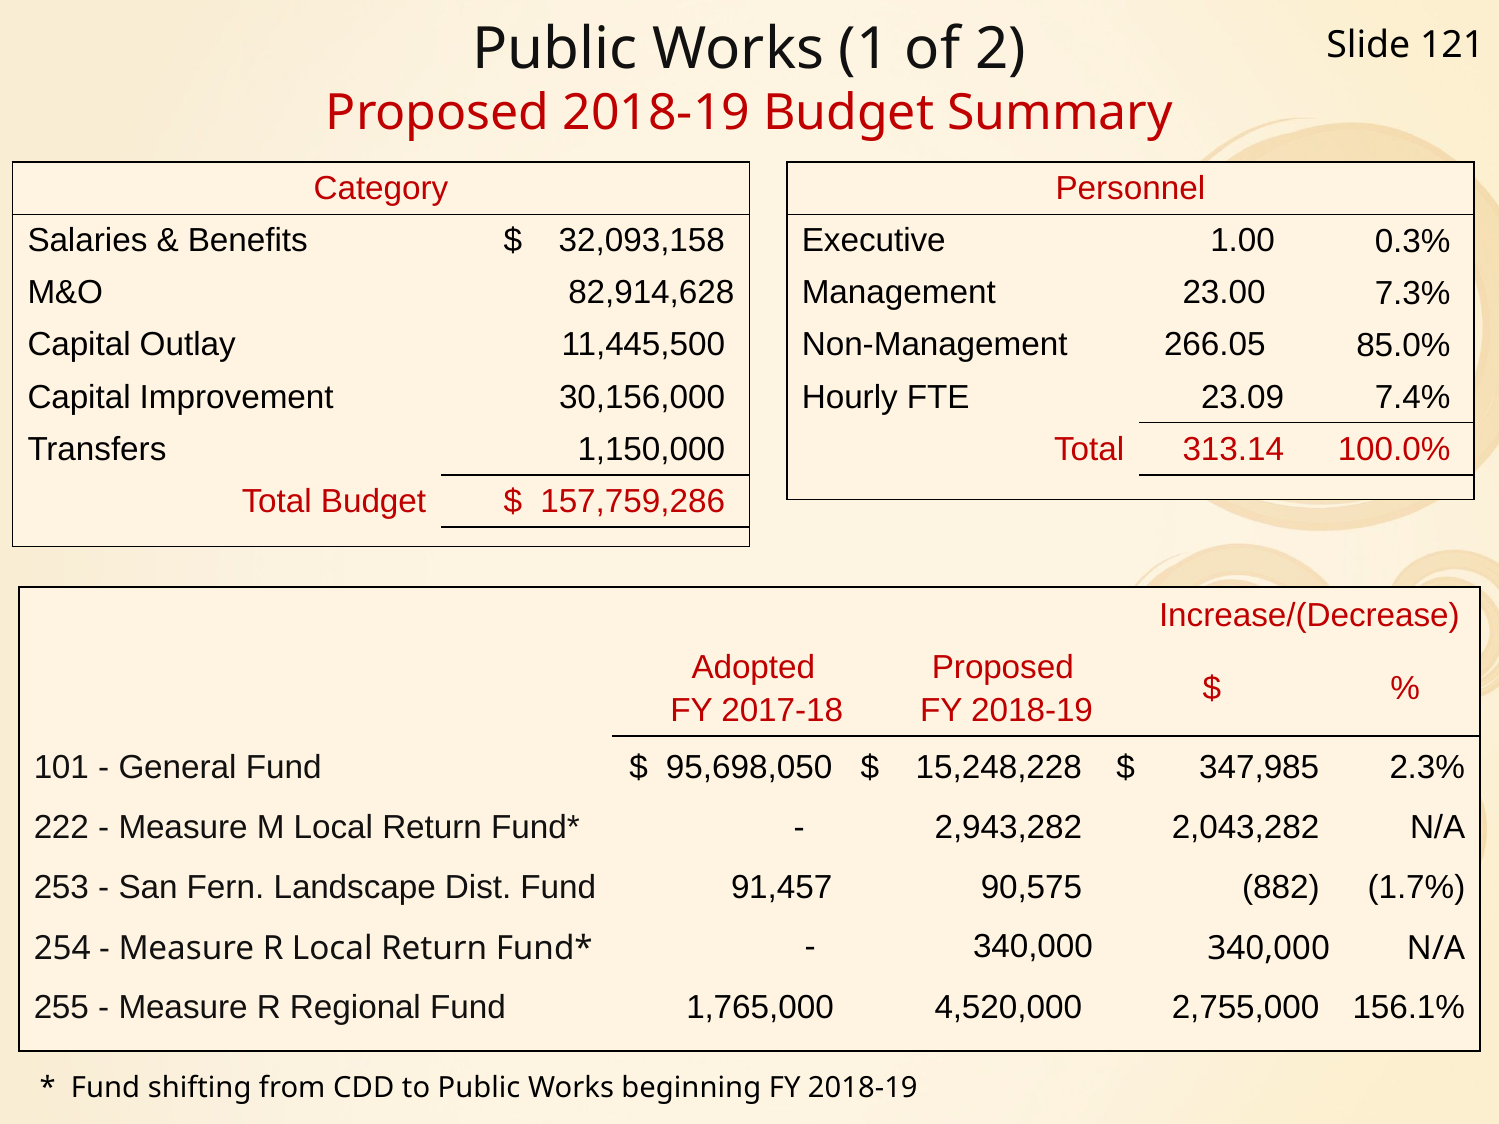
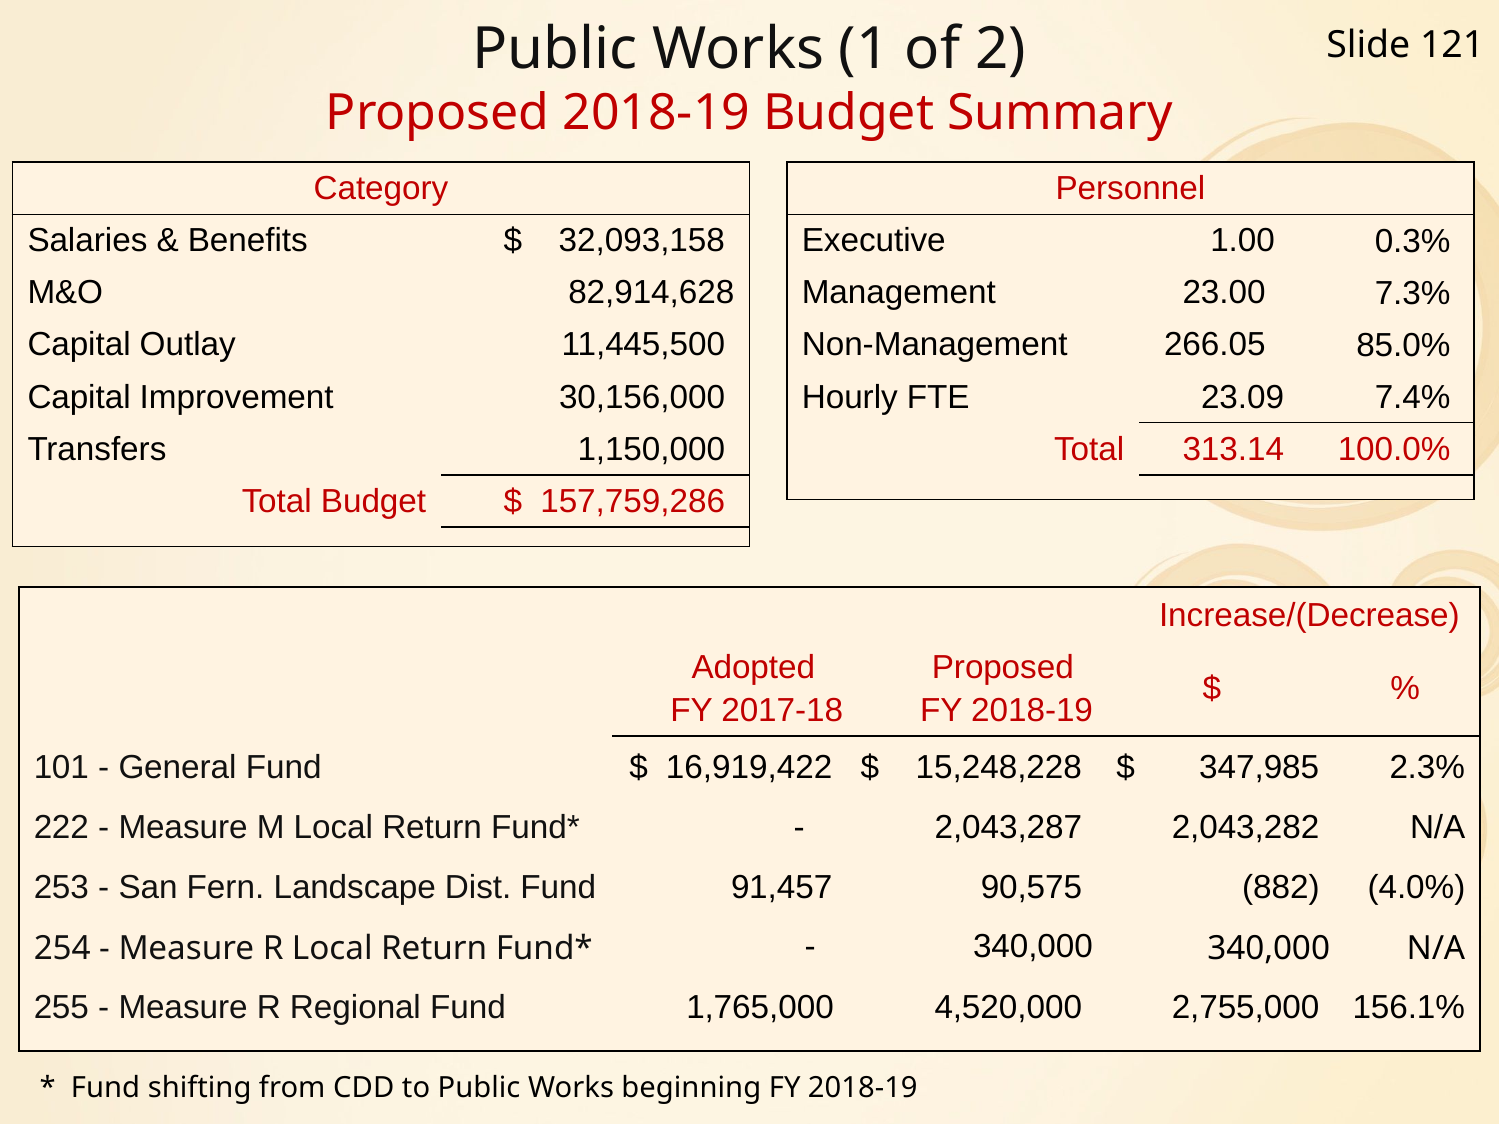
95,698,050: 95,698,050 -> 16,919,422
2,943,282: 2,943,282 -> 2,043,287
1.7%: 1.7% -> 4.0%
